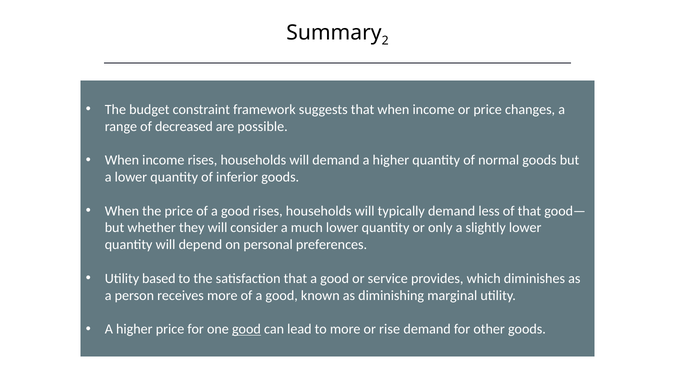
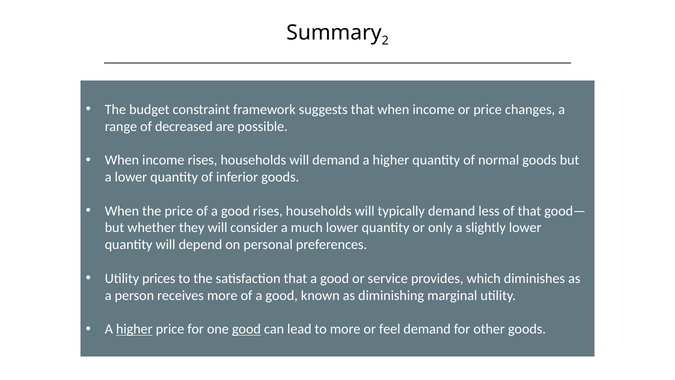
based: based -> prices
higher at (134, 329) underline: none -> present
rise: rise -> feel
